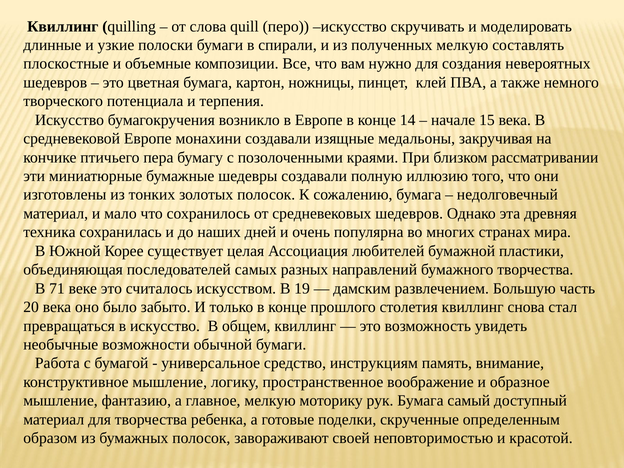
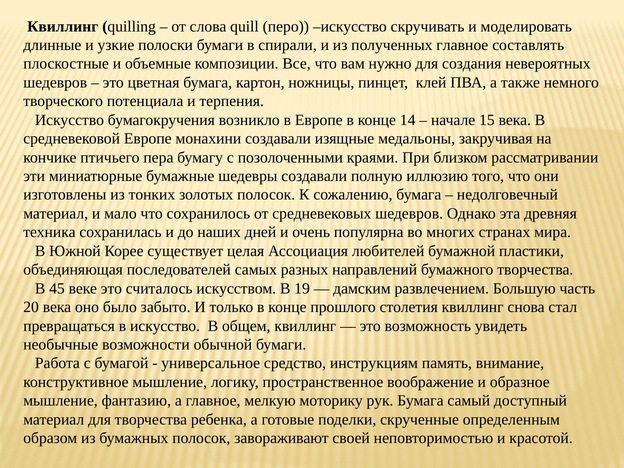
полученных мелкую: мелкую -> главное
71: 71 -> 45
